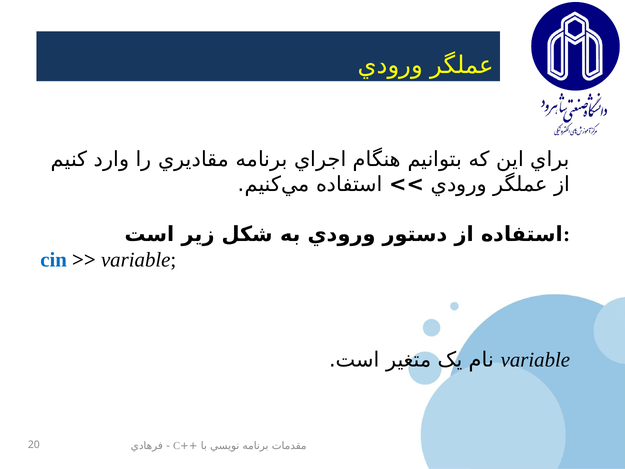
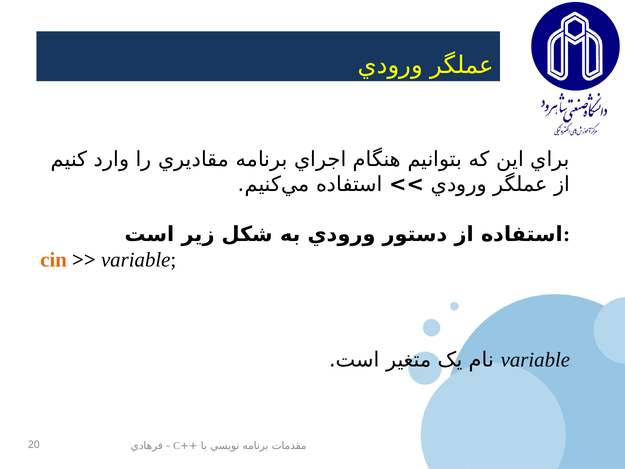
cin colour: blue -> orange
